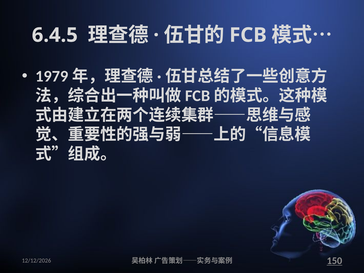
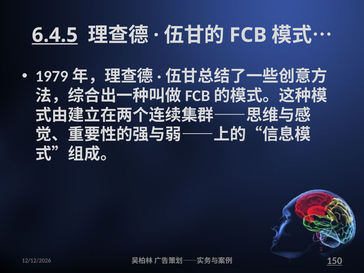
6.4.5 underline: none -> present
